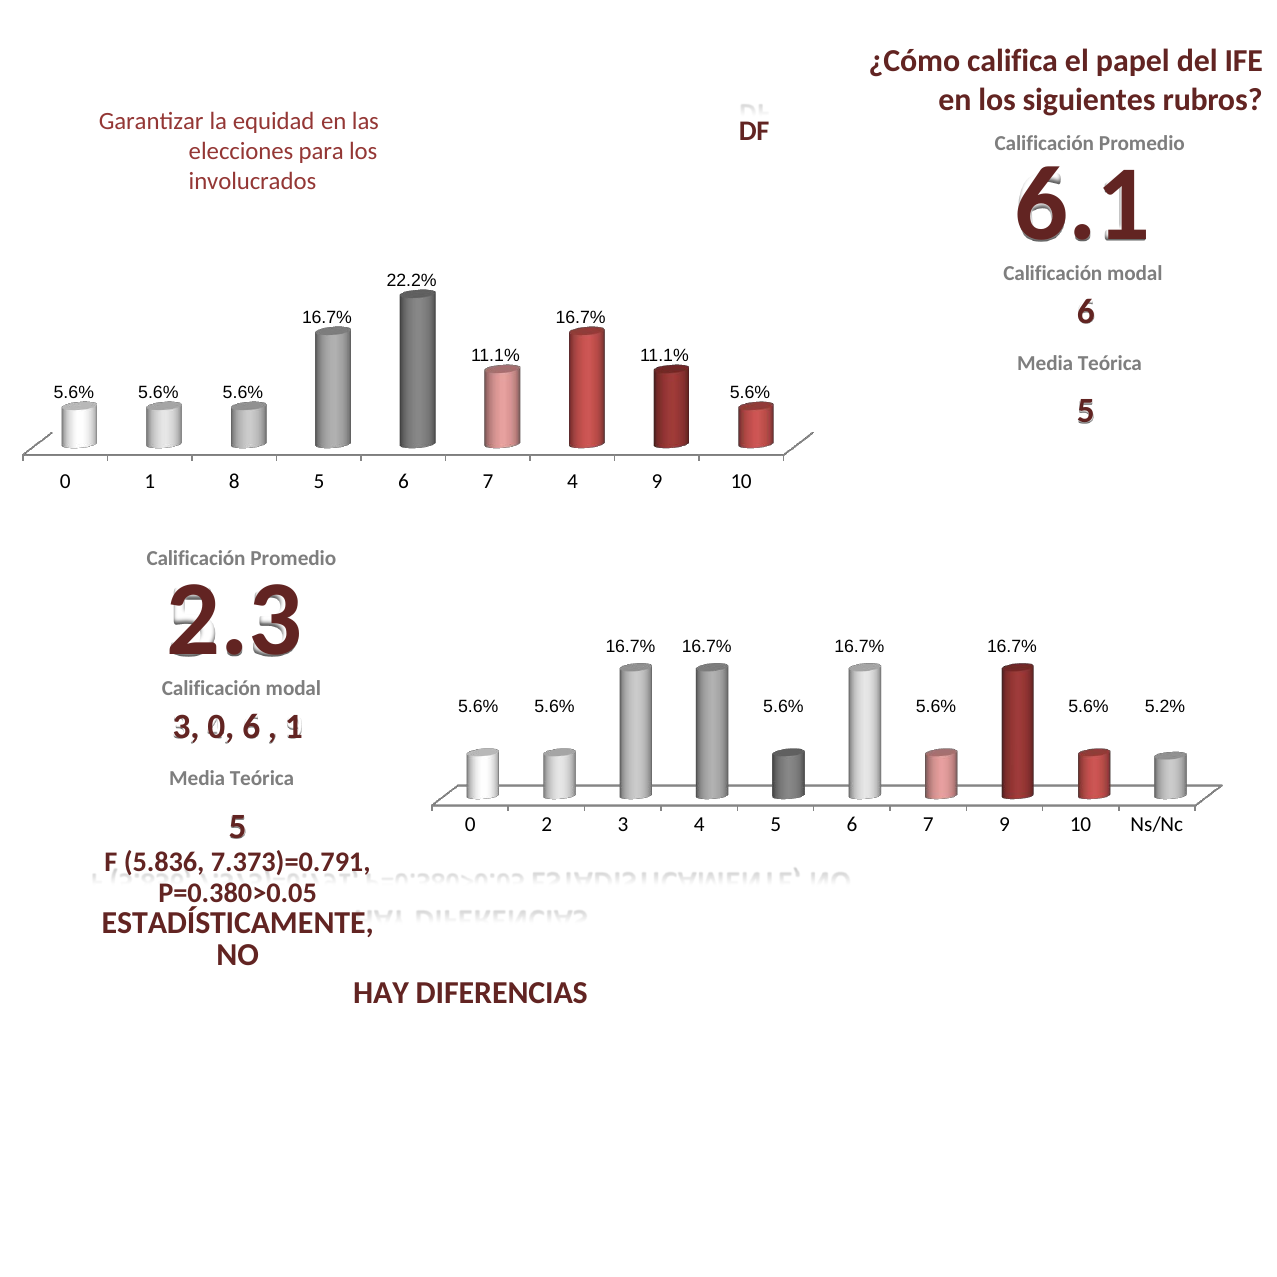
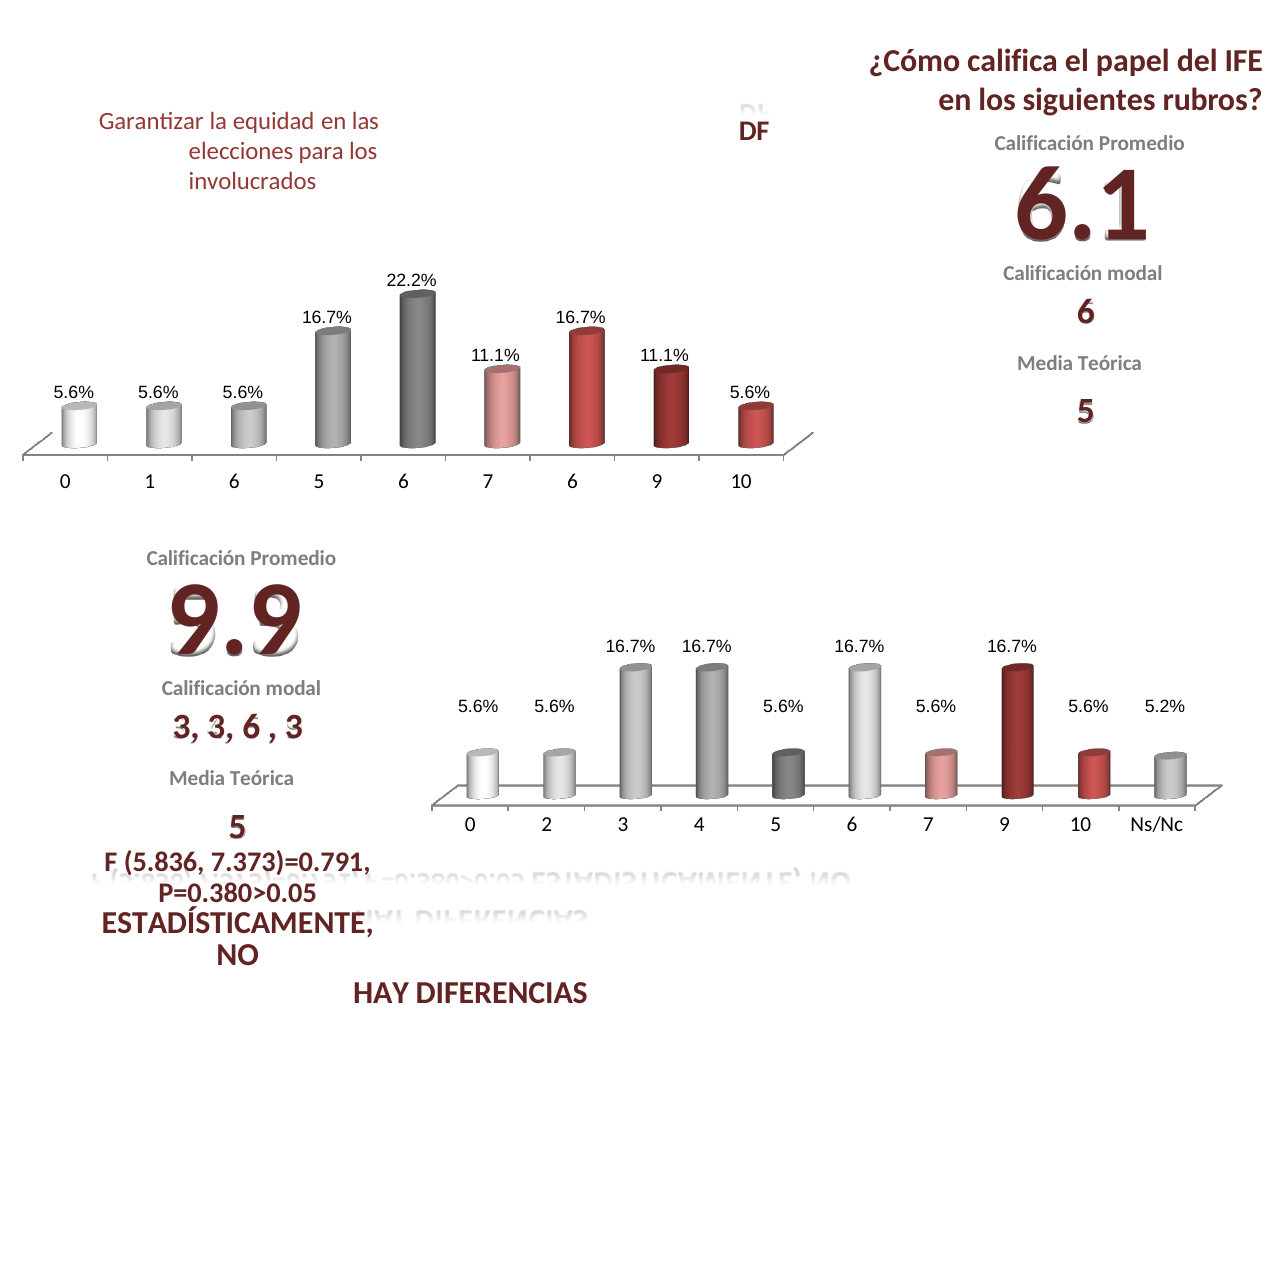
1 8: 8 -> 6
7 4: 4 -> 6
2.3: 2.3 -> 9.9
3 0: 0 -> 3
1 at (294, 727): 1 -> 3
